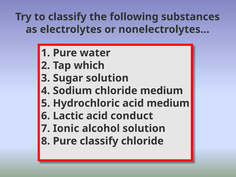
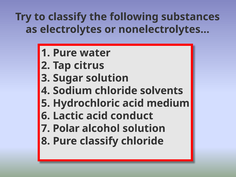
which: which -> citrus
chloride medium: medium -> solvents
Ionic: Ionic -> Polar
